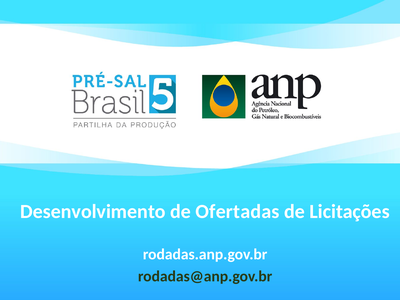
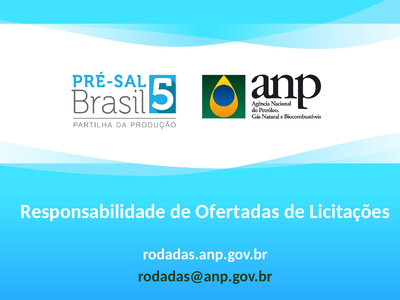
Desenvolvimento: Desenvolvimento -> Responsabilidade
